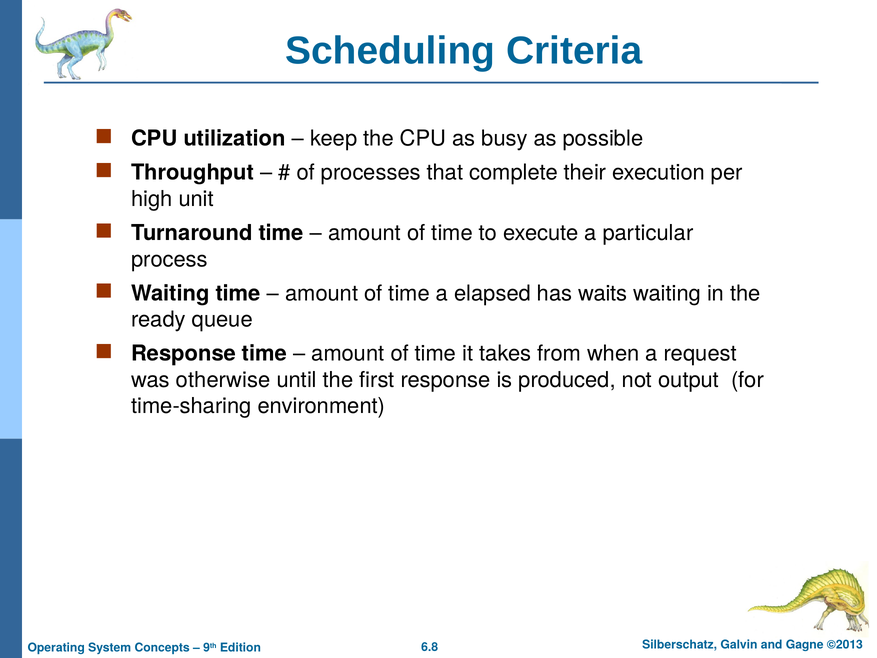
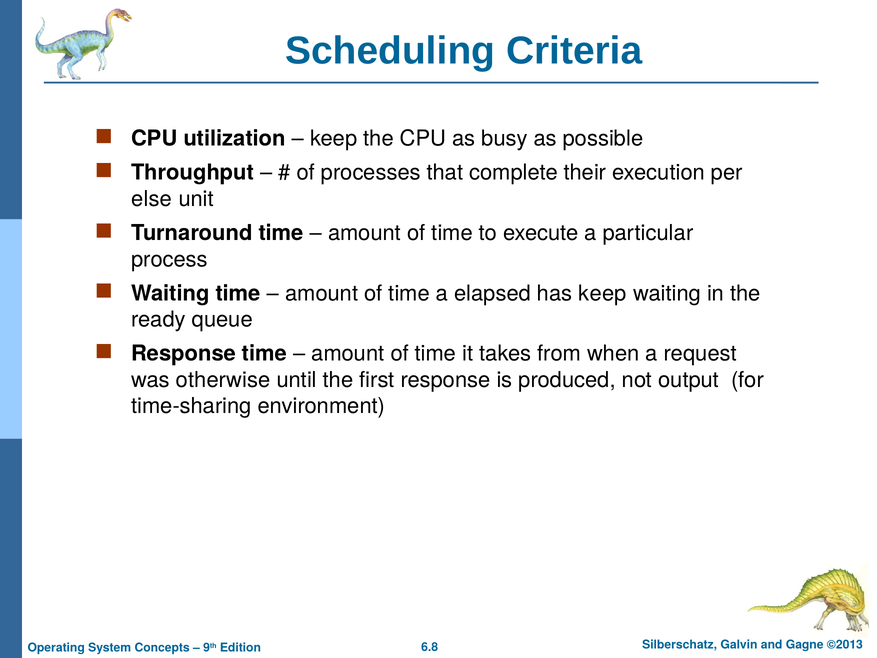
high: high -> else
has waits: waits -> keep
